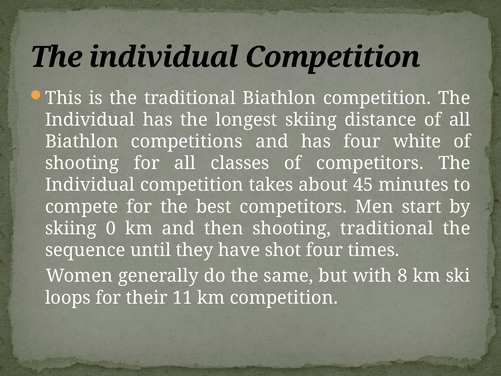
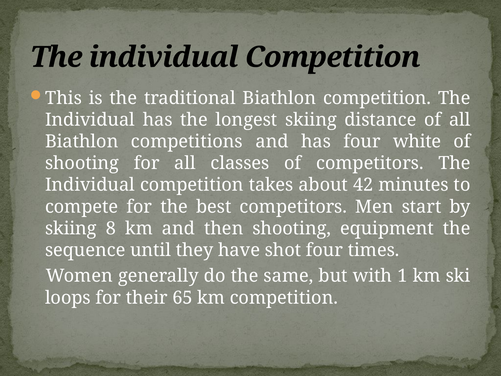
45: 45 -> 42
0: 0 -> 8
shooting traditional: traditional -> equipment
8: 8 -> 1
11: 11 -> 65
